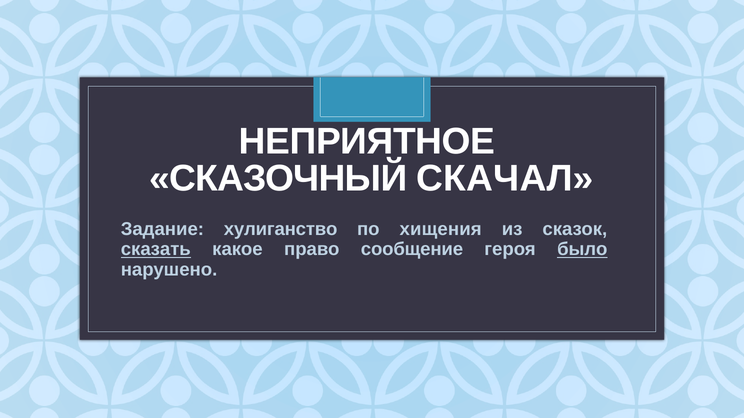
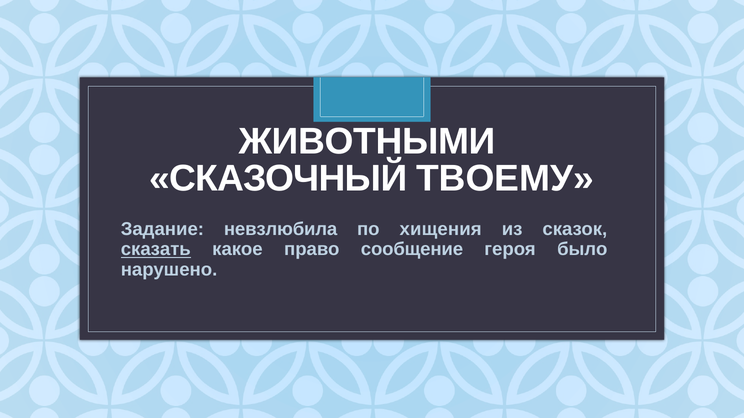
НЕПРИЯТНОЕ: НЕПРИЯТНОЕ -> ЖИВОТНЫМИ
СКАЧАЛ: СКАЧАЛ -> ТВОЕМУ
хулиганство: хулиганство -> невзлюбила
было underline: present -> none
